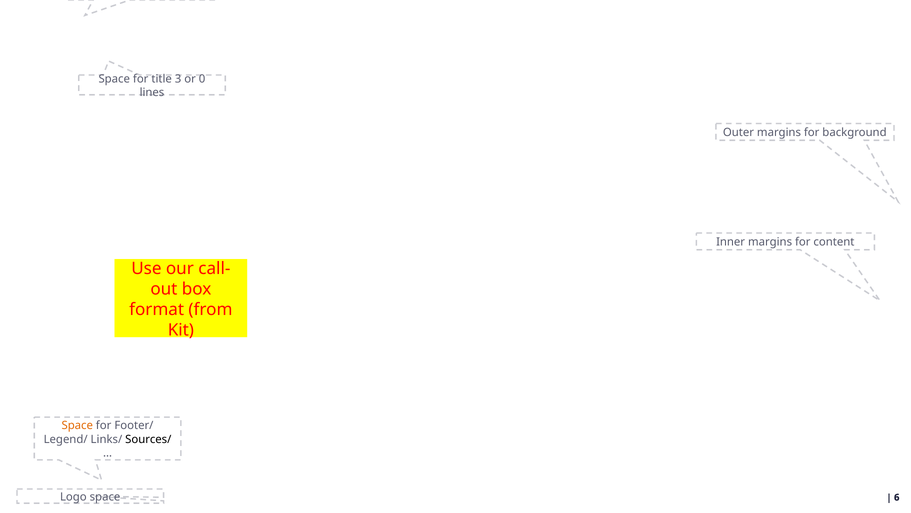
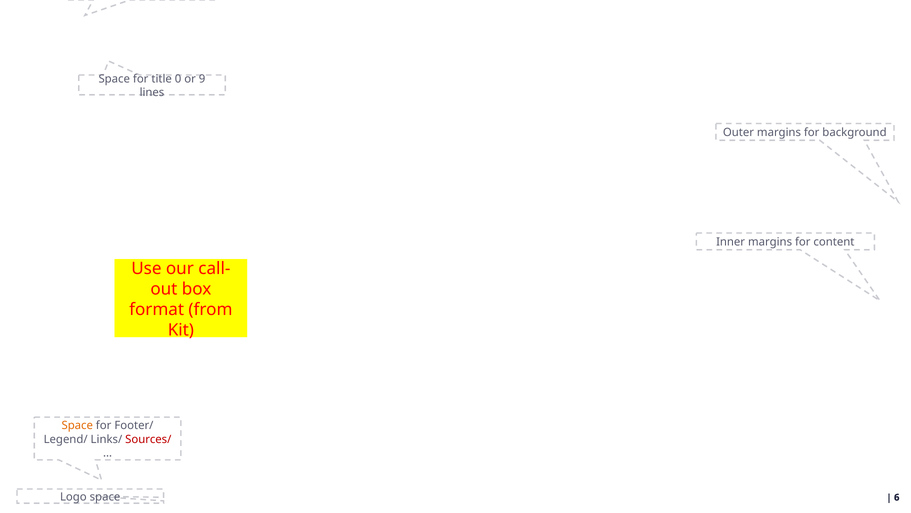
3: 3 -> 0
0: 0 -> 9
Sources/ colour: black -> red
